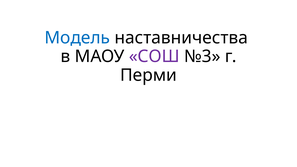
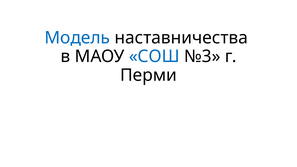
СОШ colour: purple -> blue
